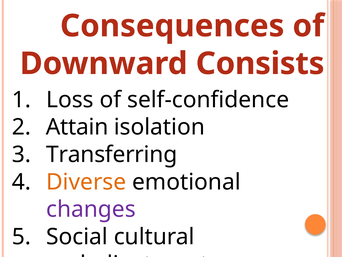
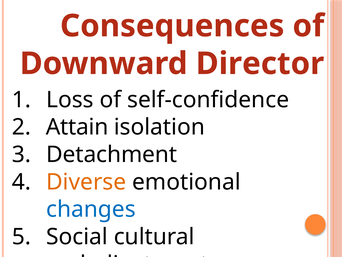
Consists: Consists -> Director
Transferring: Transferring -> Detachment
changes colour: purple -> blue
